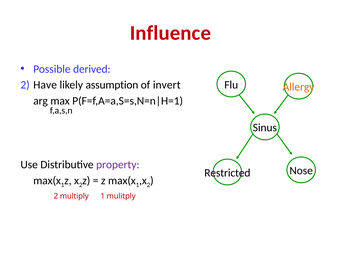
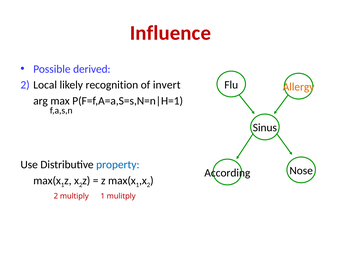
Have: Have -> Local
assumption: assumption -> recognition
property colour: purple -> blue
Restricted: Restricted -> According
